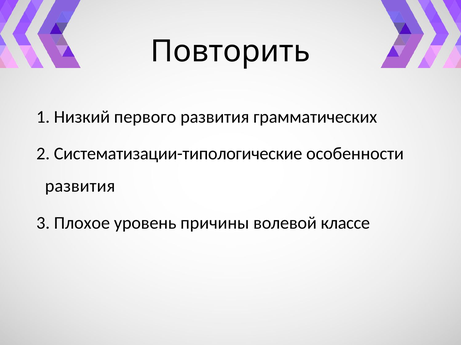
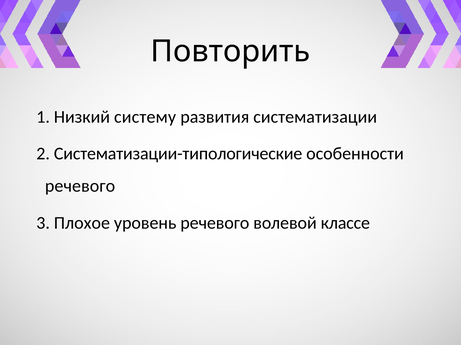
первого: первого -> систему
грамматических: грамматических -> систематизации
развития at (80, 186): развития -> речевого
уровень причины: причины -> речевого
